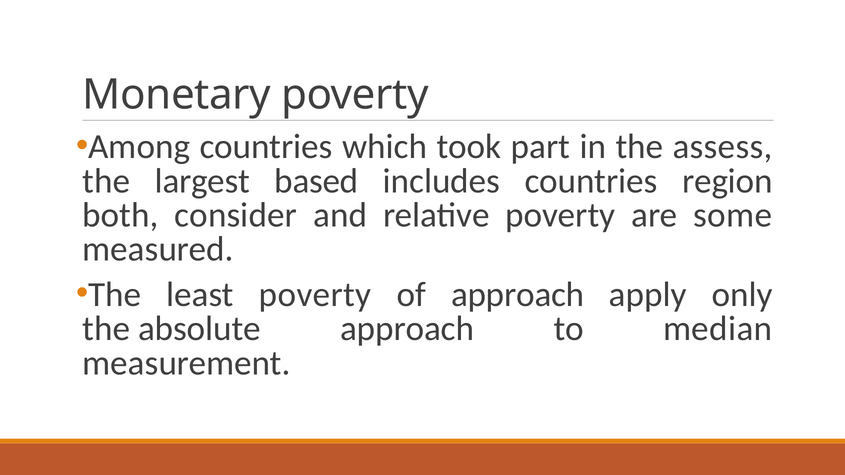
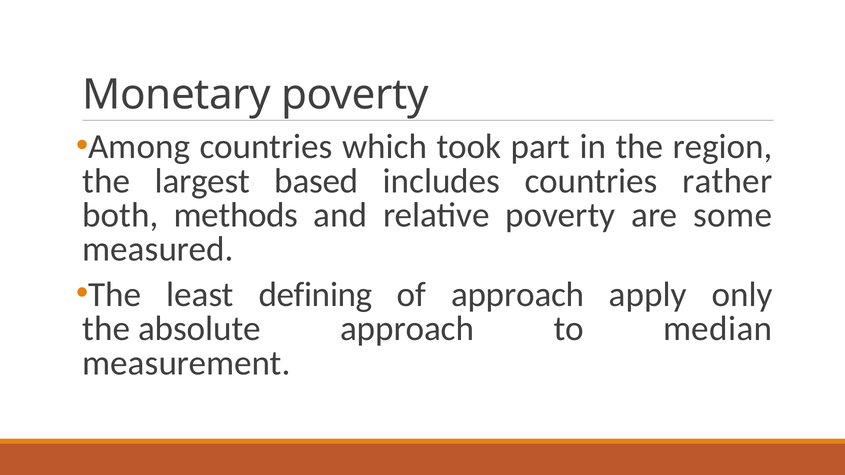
assess: assess -> region
region: region -> rather
consider: consider -> methods
least poverty: poverty -> defining
